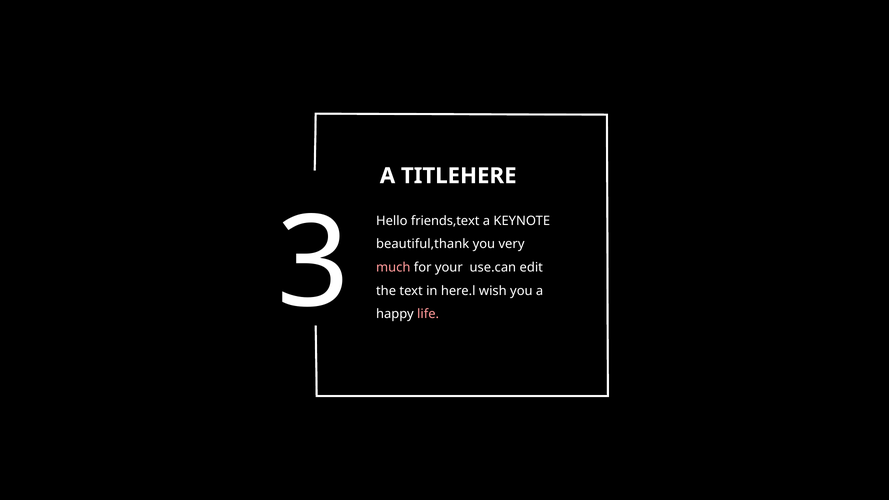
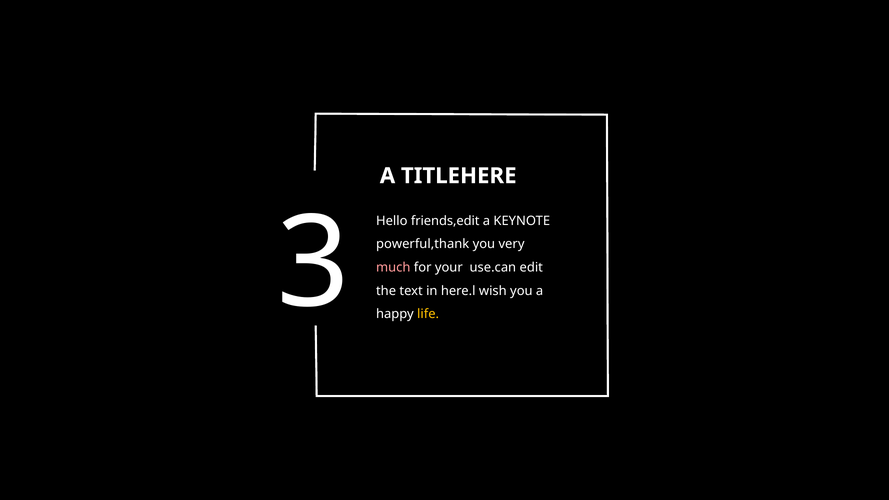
friends,text: friends,text -> friends,edit
beautiful,thank: beautiful,thank -> powerful,thank
life colour: pink -> yellow
